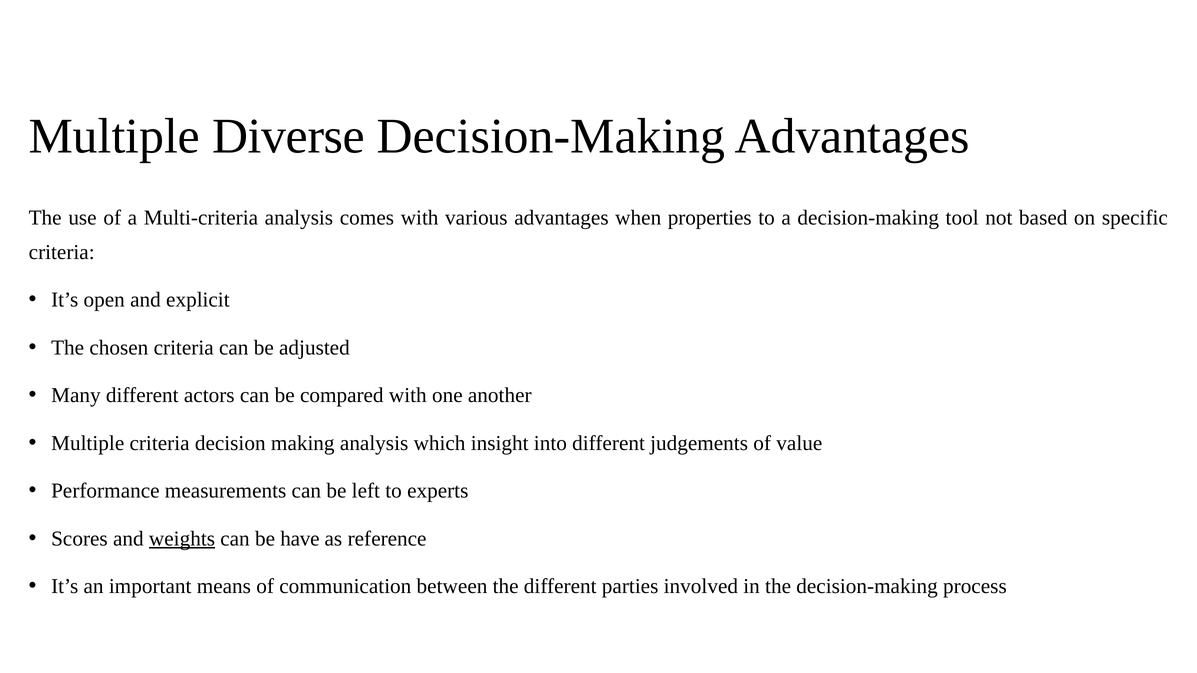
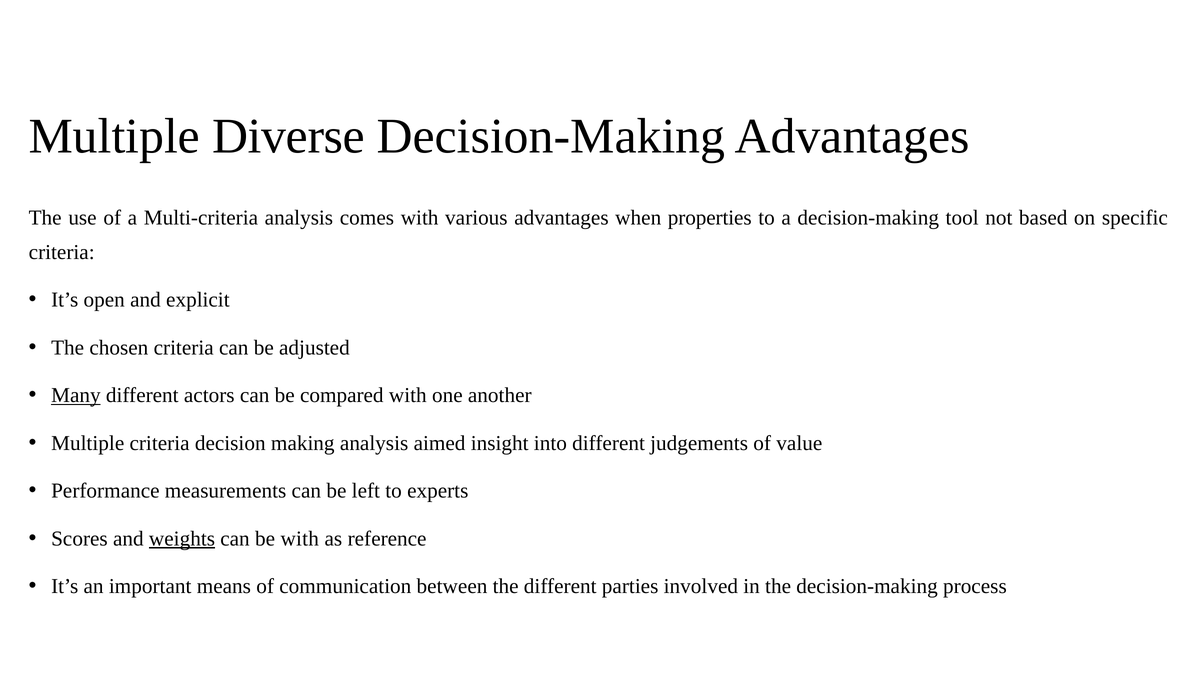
Many underline: none -> present
which: which -> aimed
be have: have -> with
